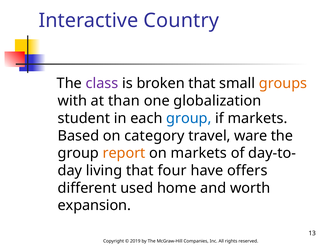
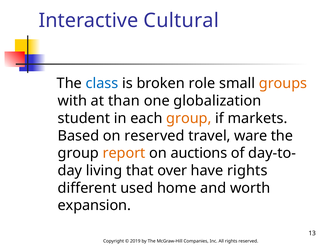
Country: Country -> Cultural
class colour: purple -> blue
broken that: that -> role
group at (189, 118) colour: blue -> orange
on category: category -> reserved
on markets: markets -> auctions
four: four -> over
have offers: offers -> rights
